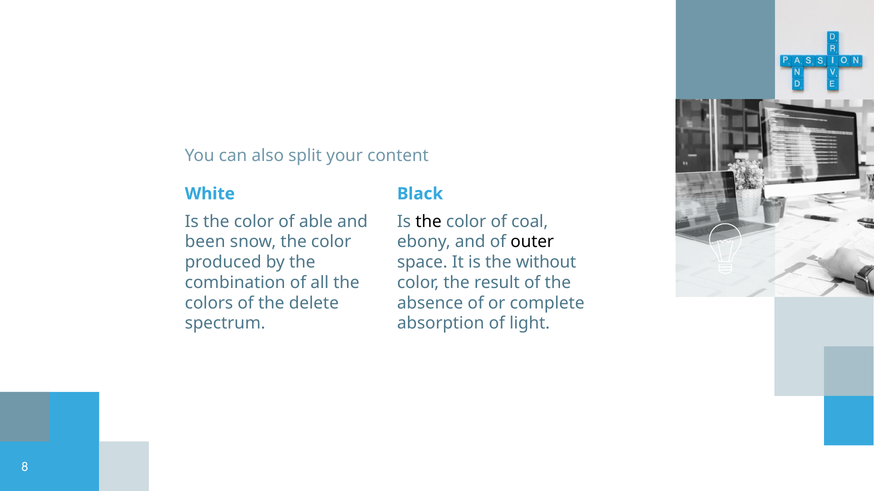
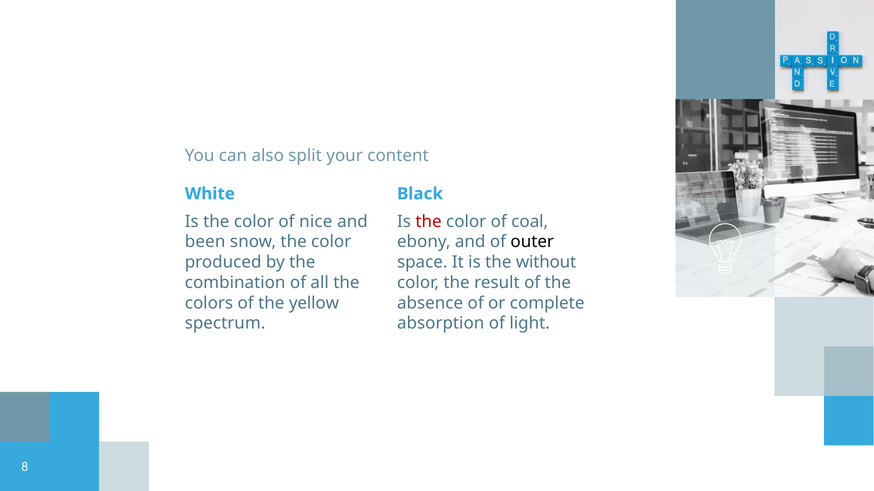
able: able -> nice
the at (429, 222) colour: black -> red
delete: delete -> yellow
